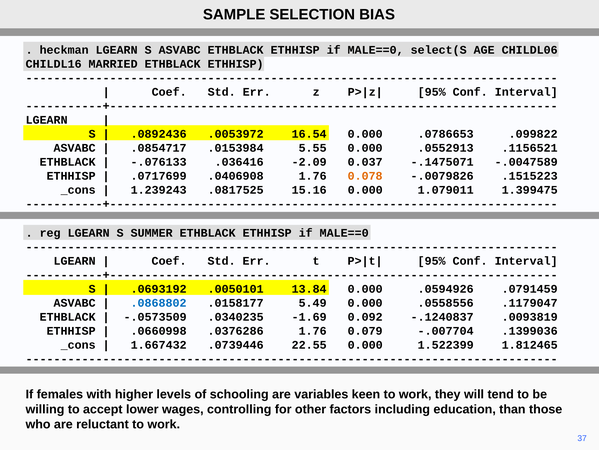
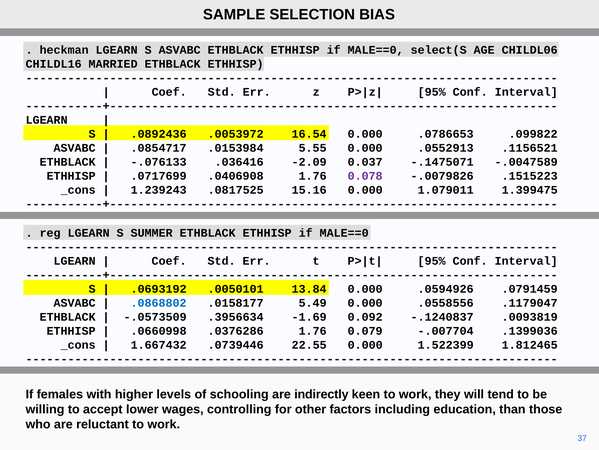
0.078 colour: orange -> purple
.0340235: .0340235 -> .3956634
variables: variables -> indirectly
